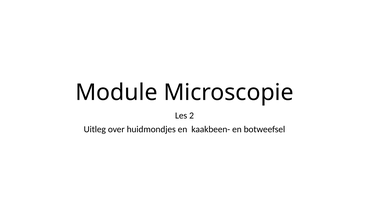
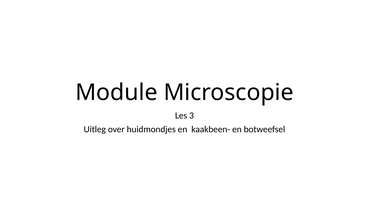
2: 2 -> 3
